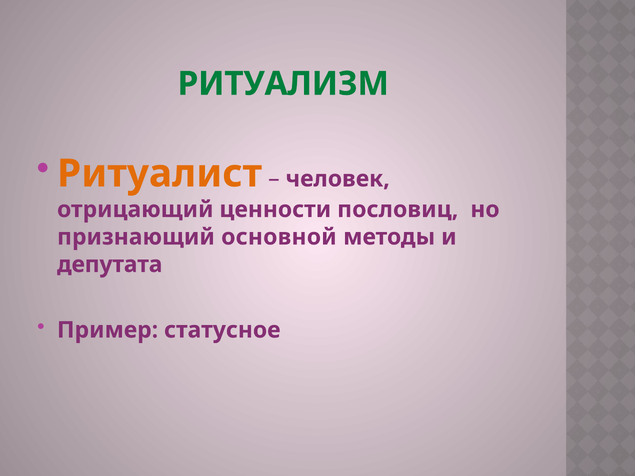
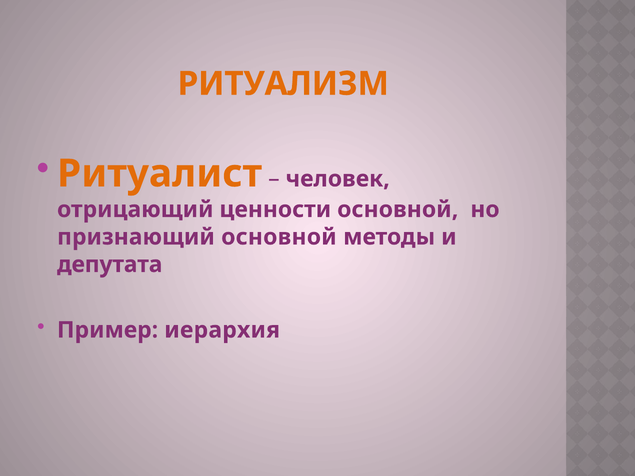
РИТУАЛИЗМ colour: green -> orange
ценности пословиц: пословиц -> основной
статусное: статусное -> иерархия
